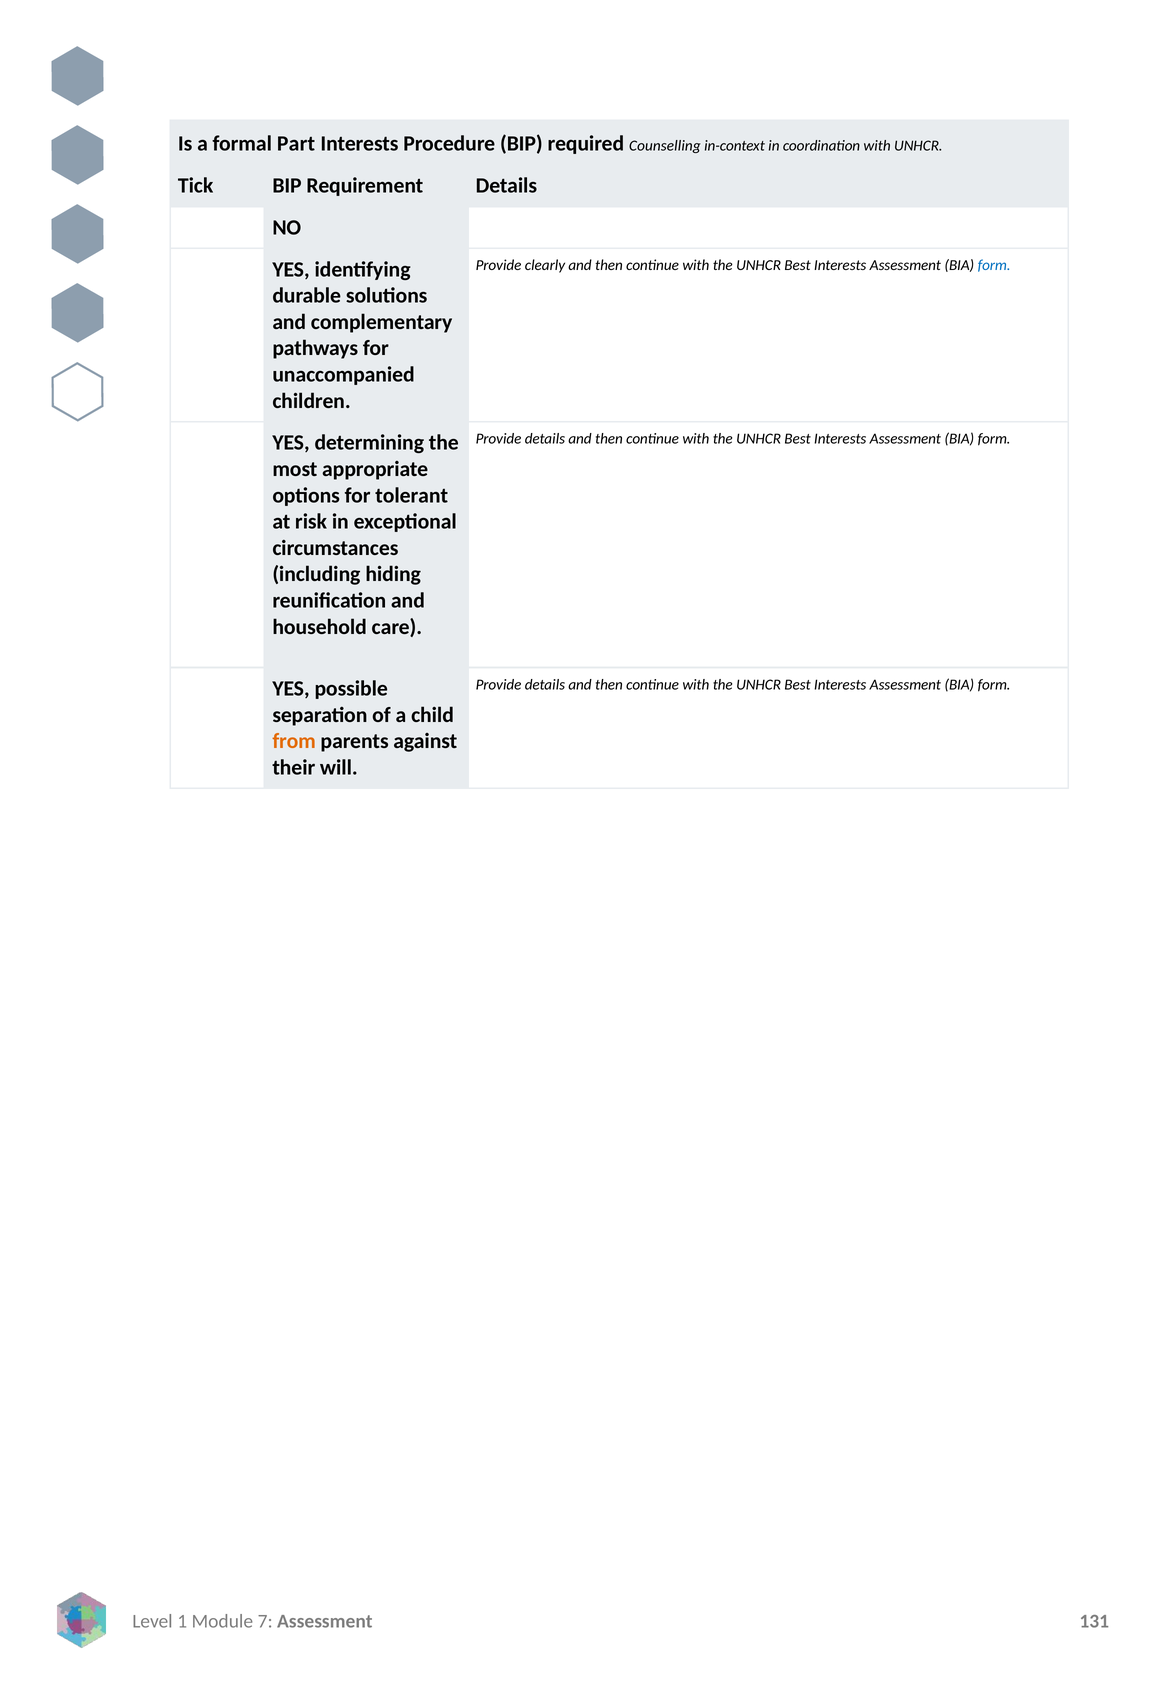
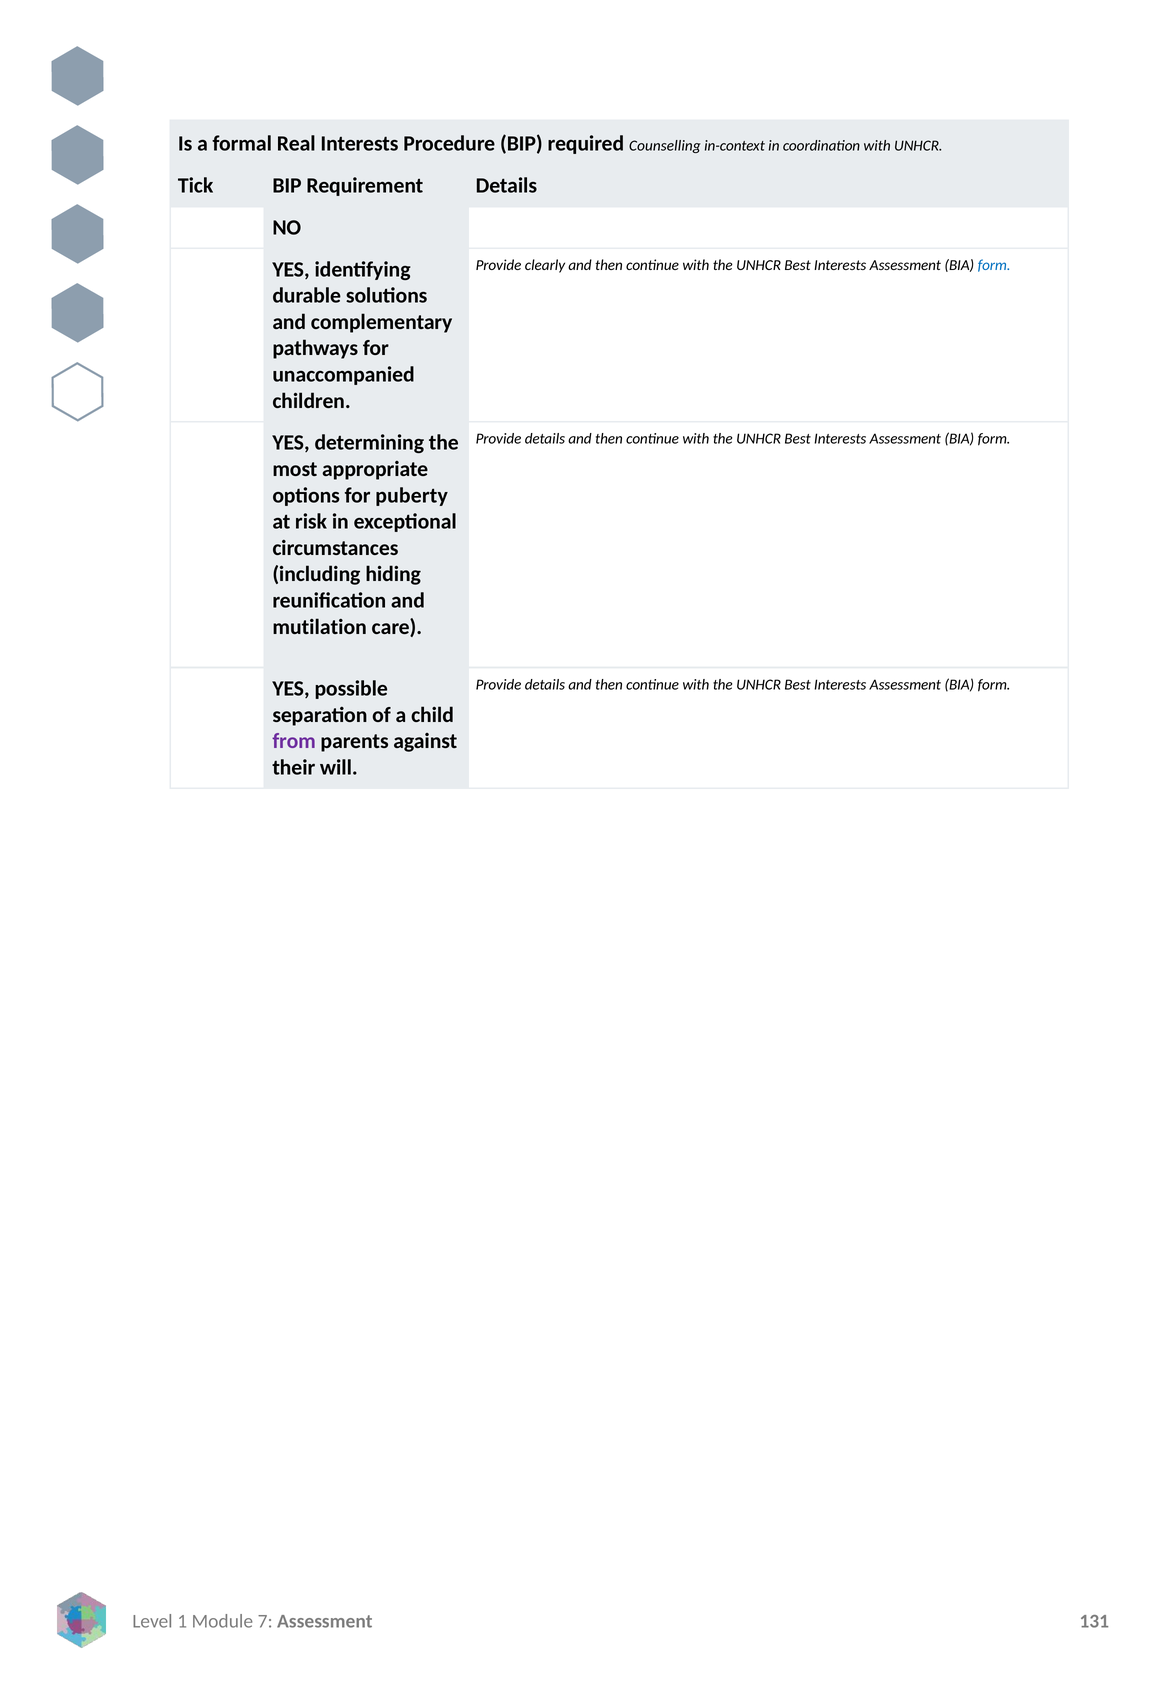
Part: Part -> Real
tolerant: tolerant -> puberty
household: household -> mutilation
from colour: orange -> purple
